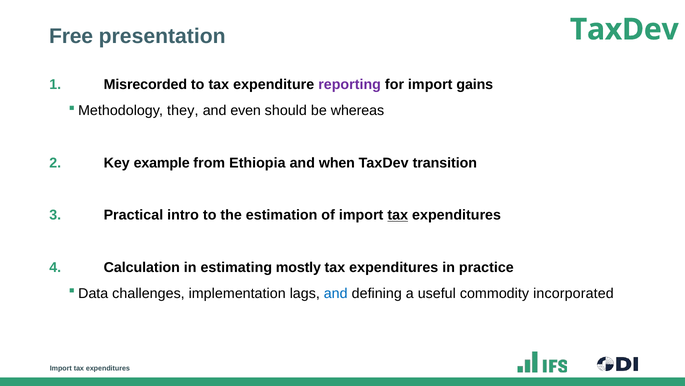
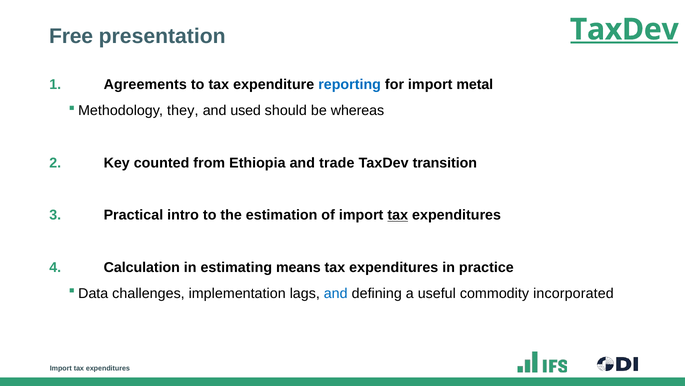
TaxDev at (624, 29) underline: none -> present
Misrecorded: Misrecorded -> Agreements
reporting colour: purple -> blue
gains: gains -> metal
even: even -> used
example: example -> counted
when: when -> trade
mostly: mostly -> means
